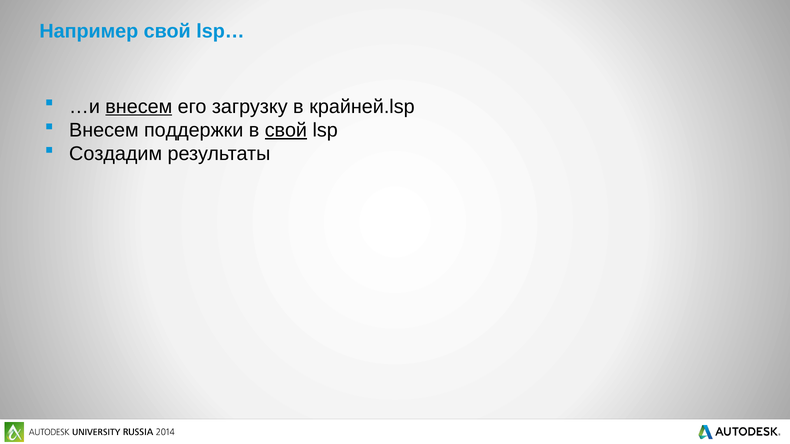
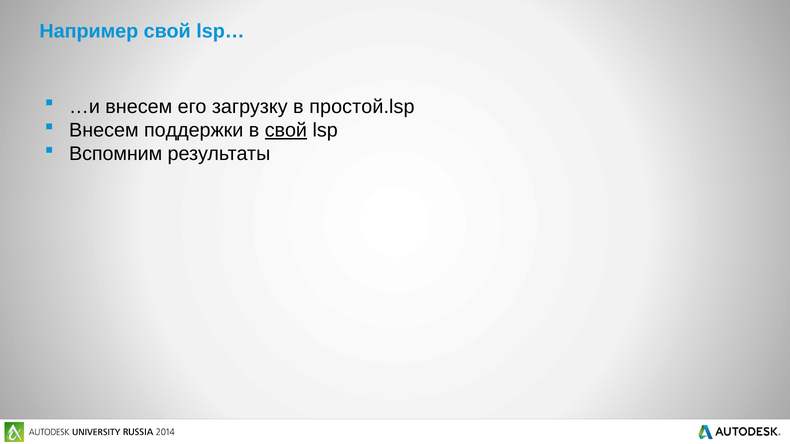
внесем at (139, 107) underline: present -> none
крайней.lsp: крайней.lsp -> простой.lsp
Создадим: Создадим -> Вспомним
